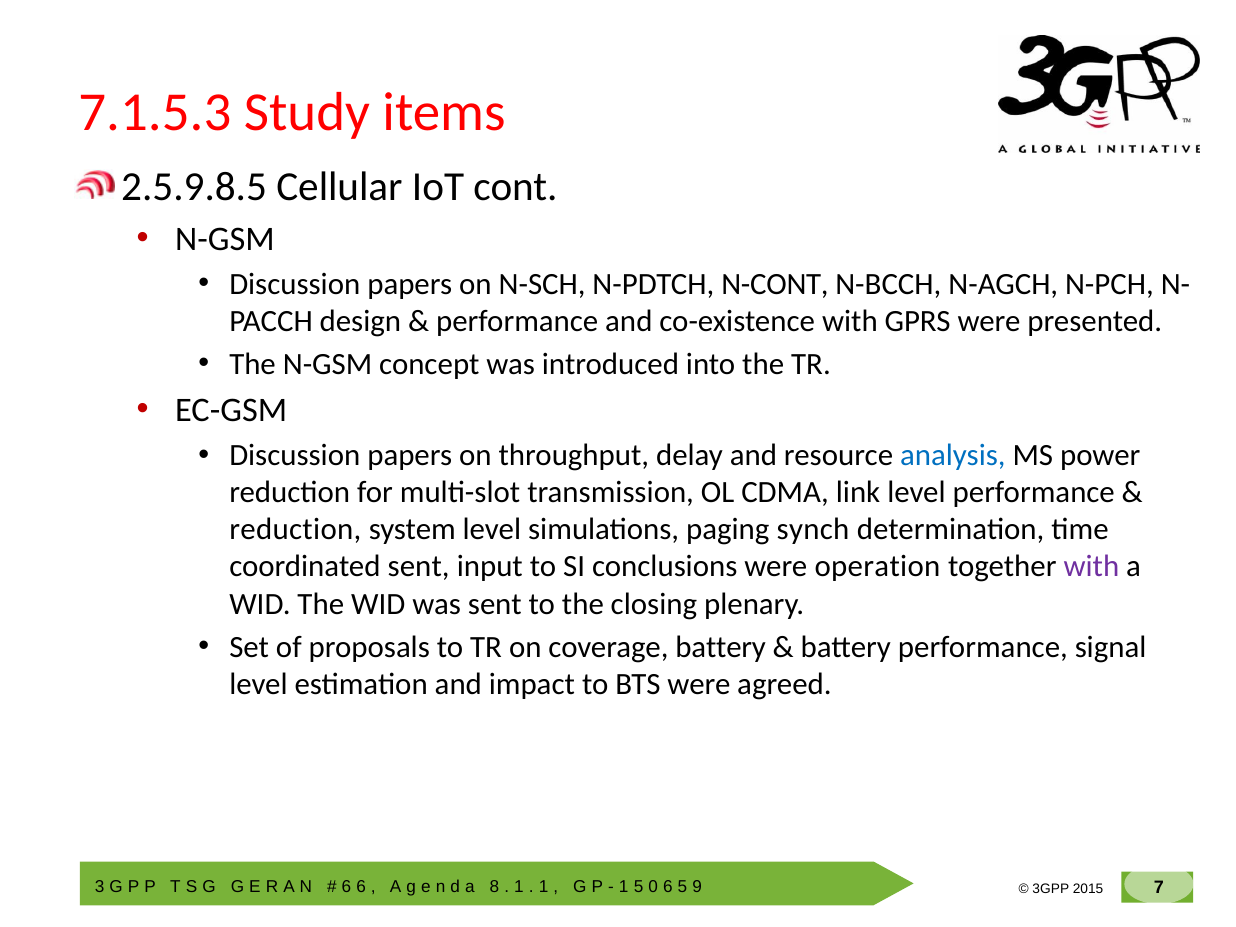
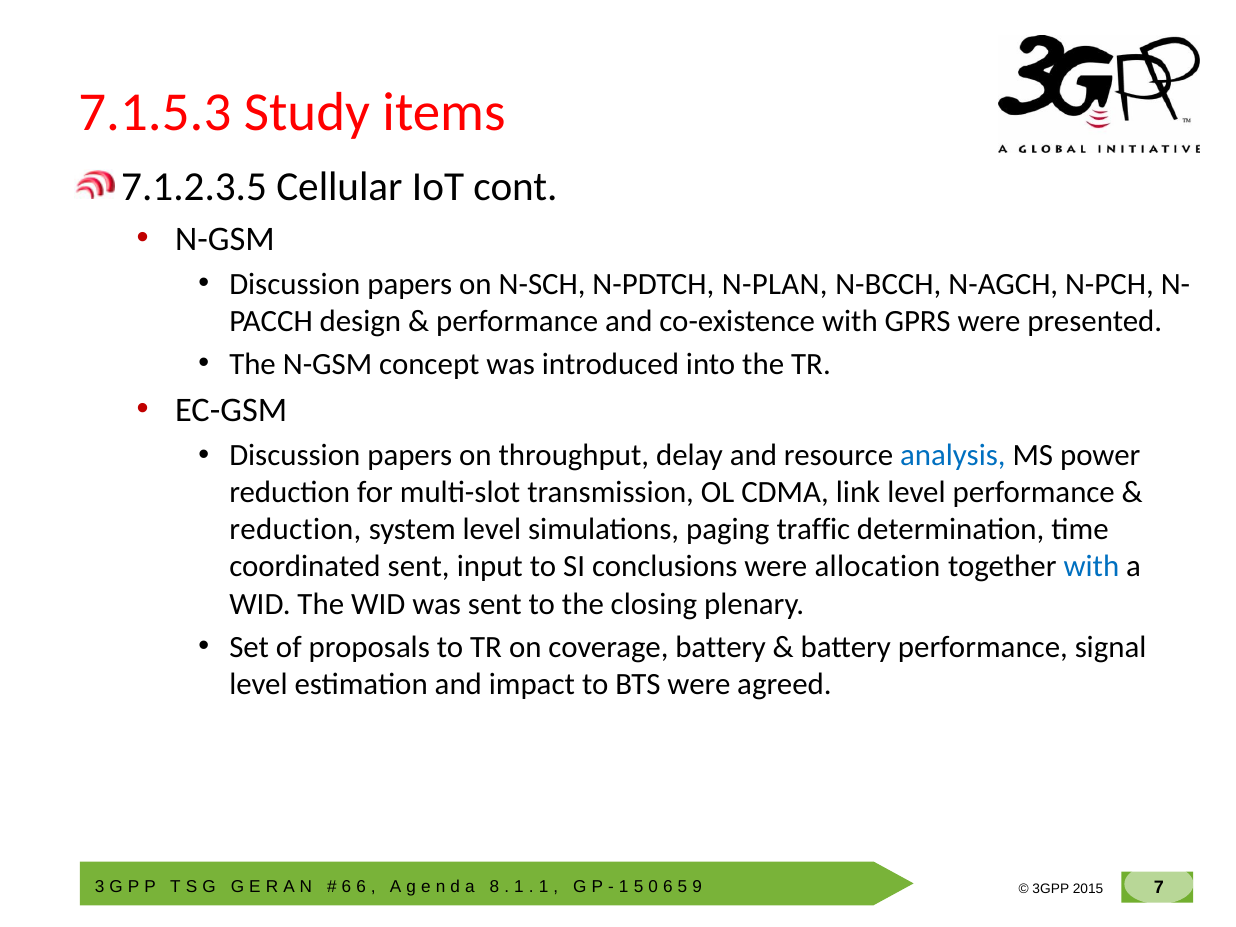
2.5.9.8.5: 2.5.9.8.5 -> 7.1.2.3.5
N-CONT: N-CONT -> N-PLAN
synch: synch -> traffic
operation: operation -> allocation
with at (1091, 567) colour: purple -> blue
